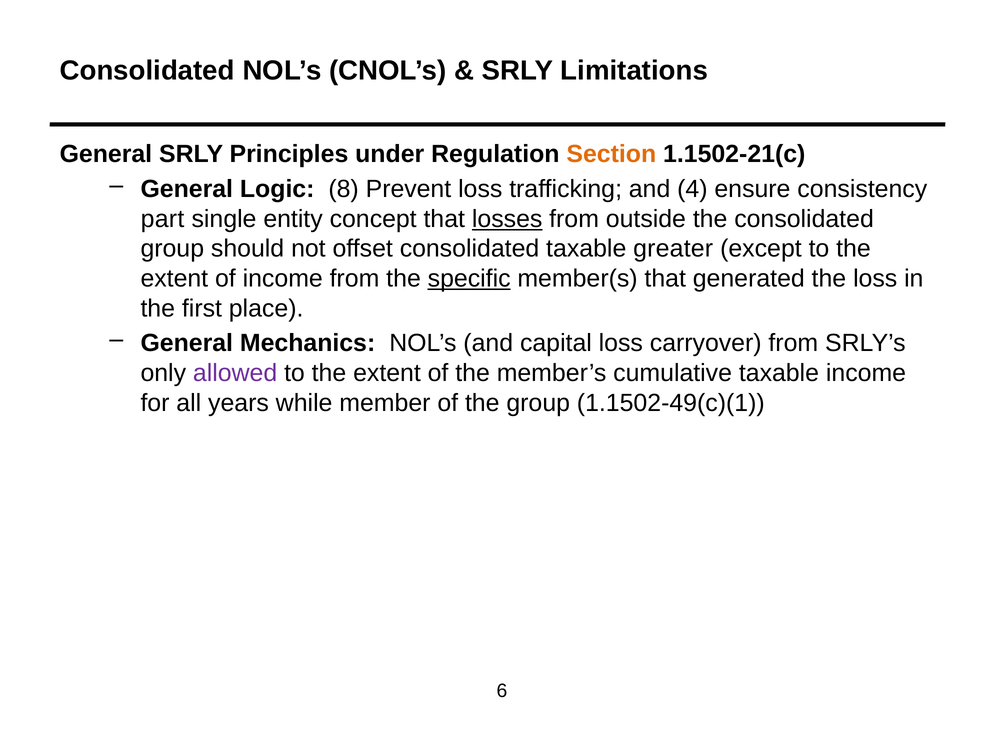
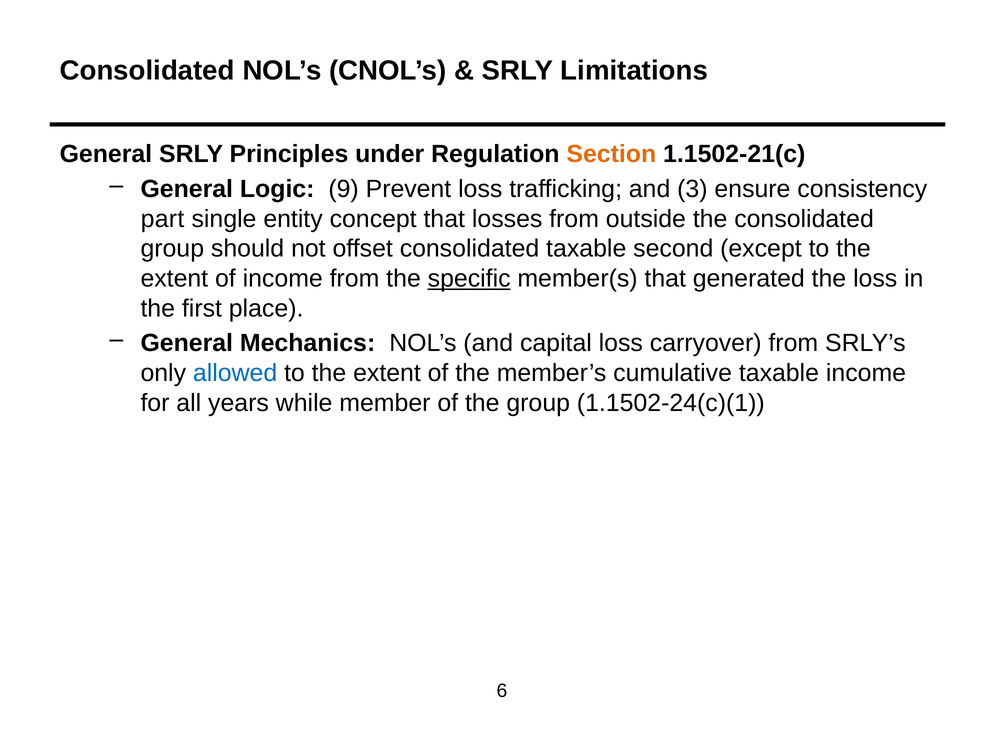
8: 8 -> 9
4: 4 -> 3
losses underline: present -> none
greater: greater -> second
allowed colour: purple -> blue
1.1502-49(c)(1: 1.1502-49(c)(1 -> 1.1502-24(c)(1
